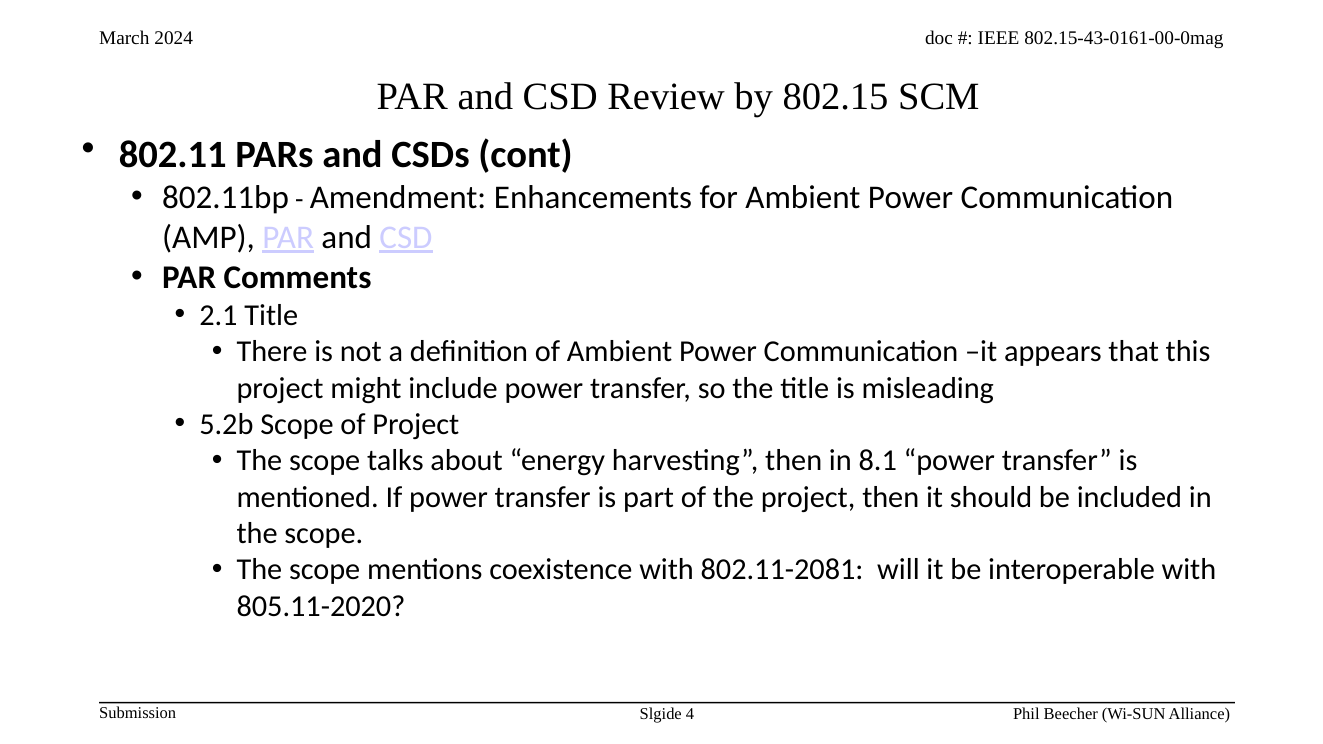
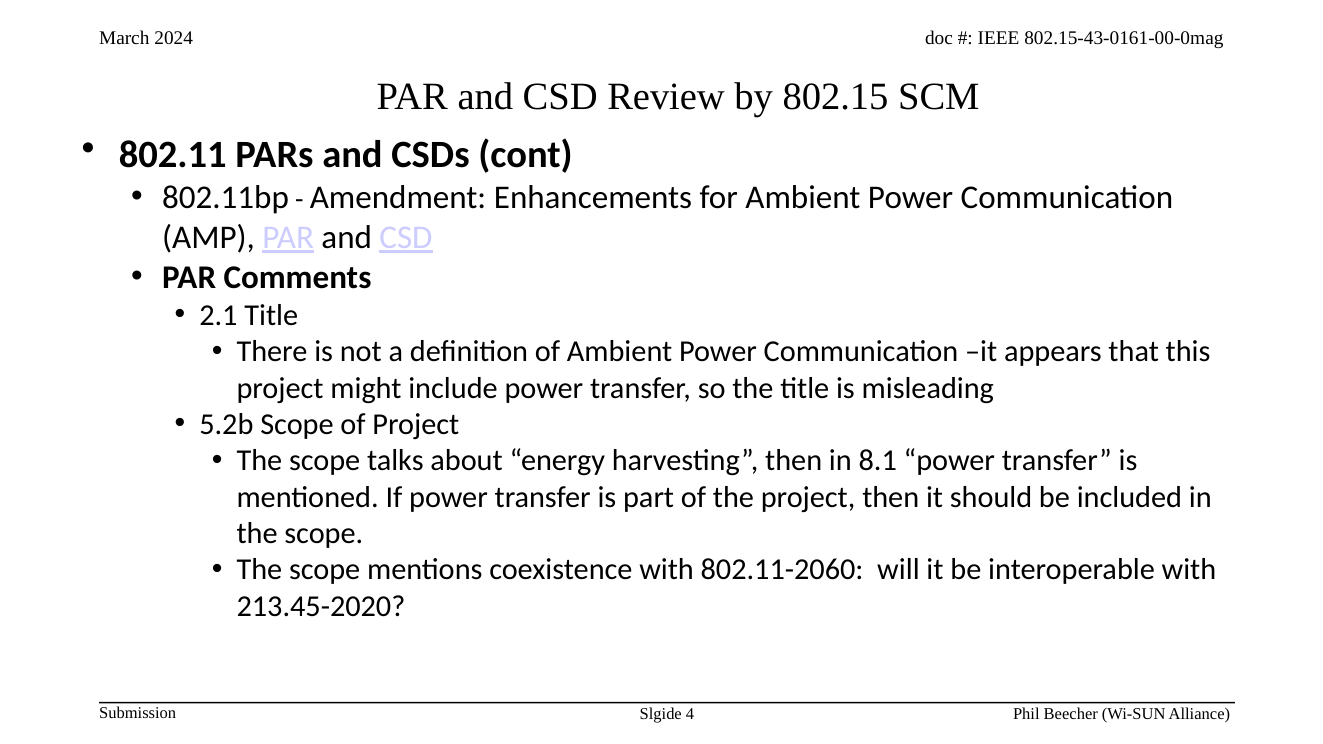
802.11-2081: 802.11-2081 -> 802.11-2060
805.11-2020: 805.11-2020 -> 213.45-2020
